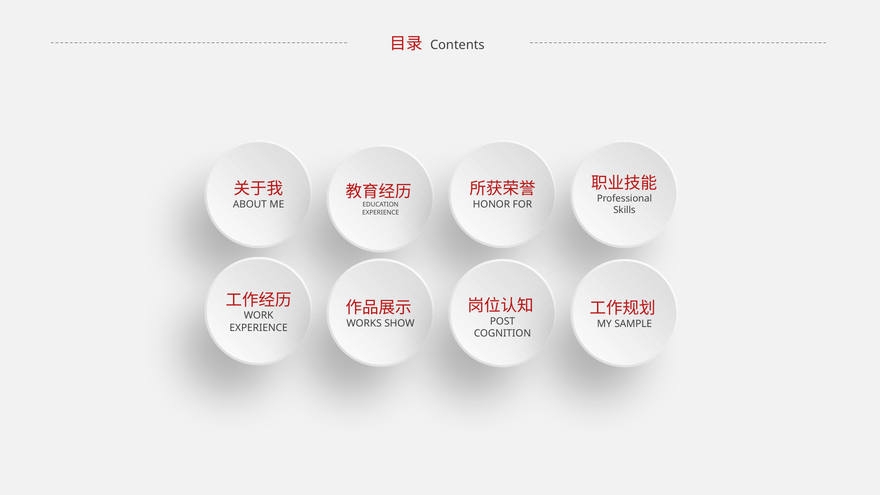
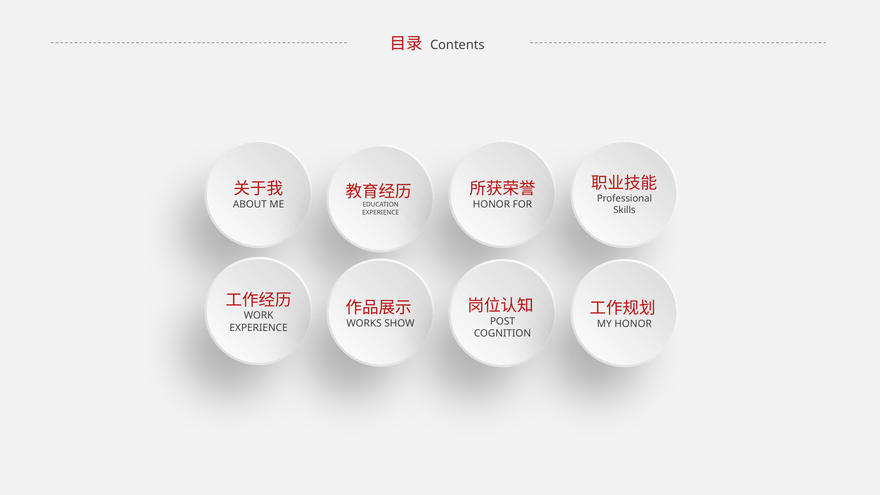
SAMPLE at (633, 324): SAMPLE -> HONOR
